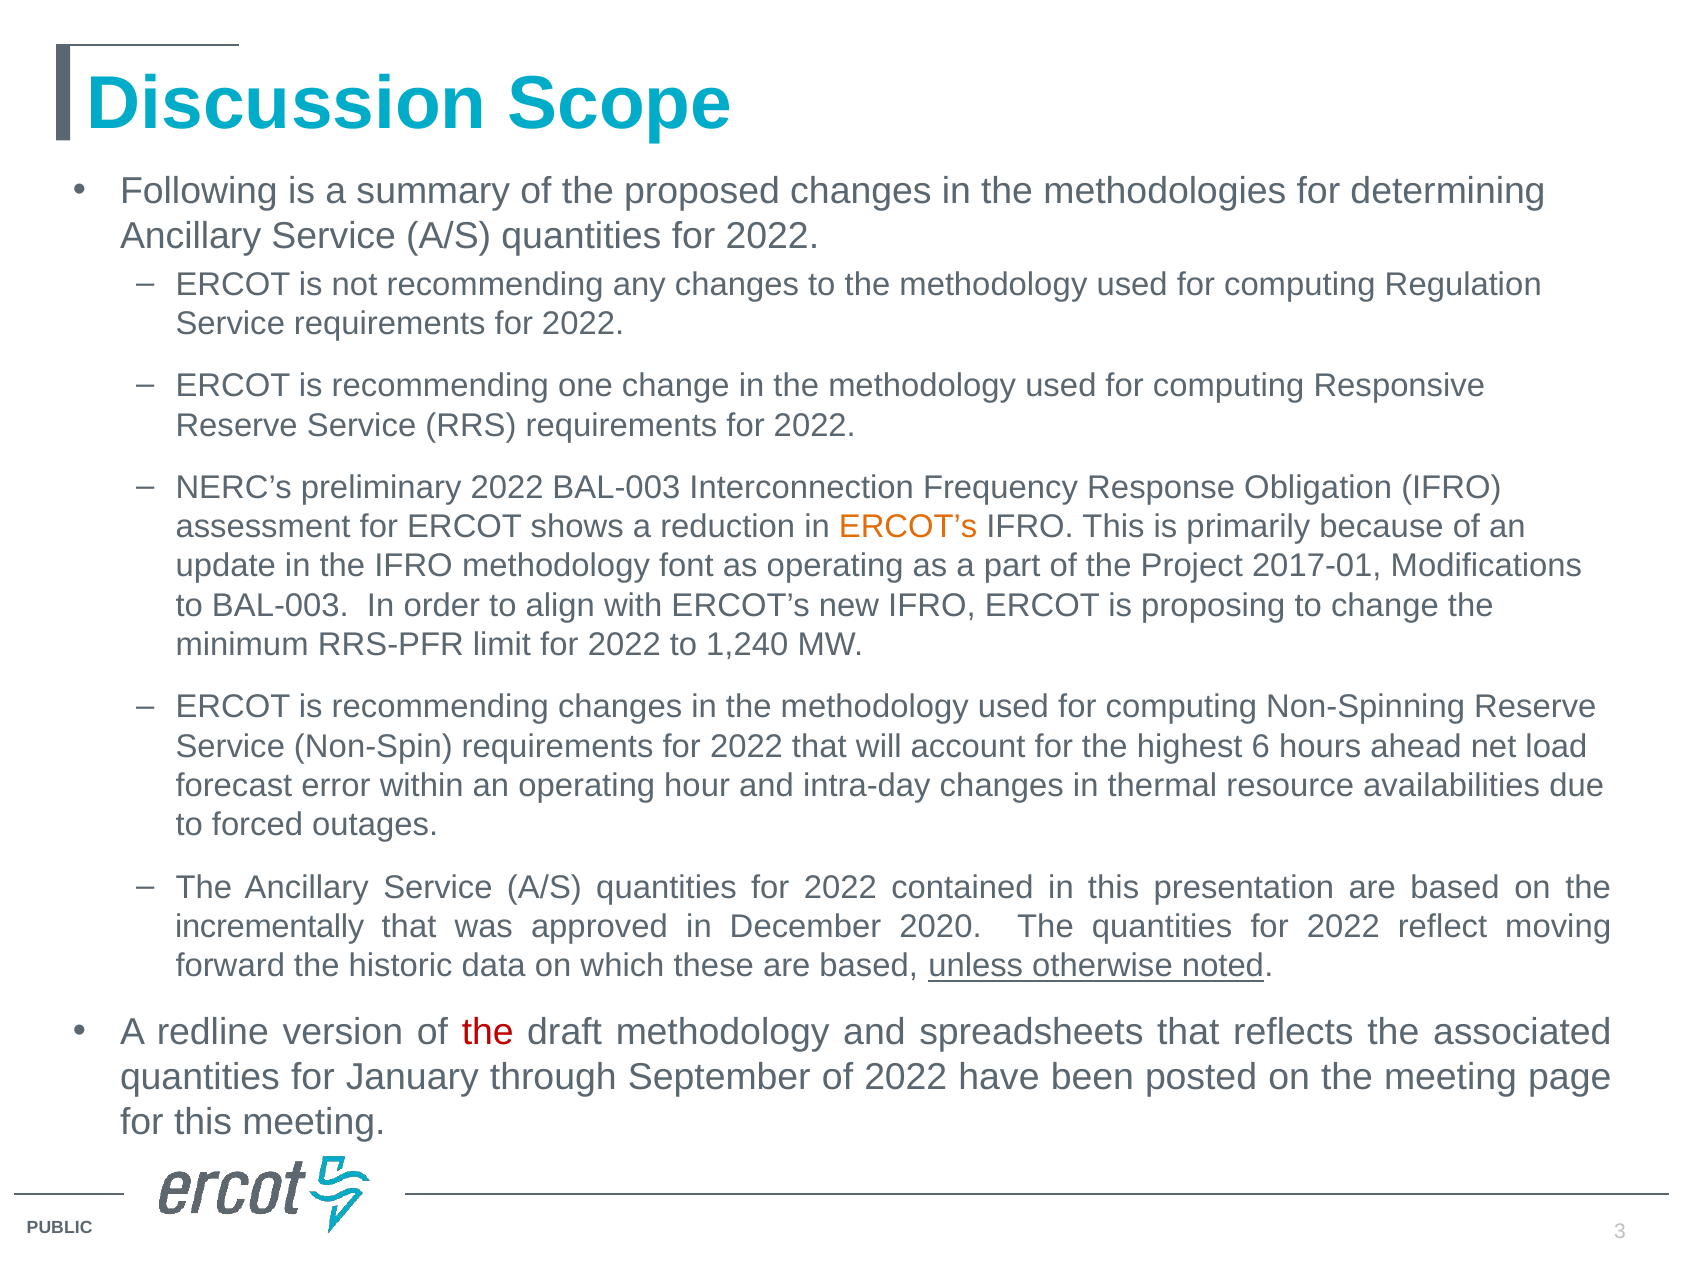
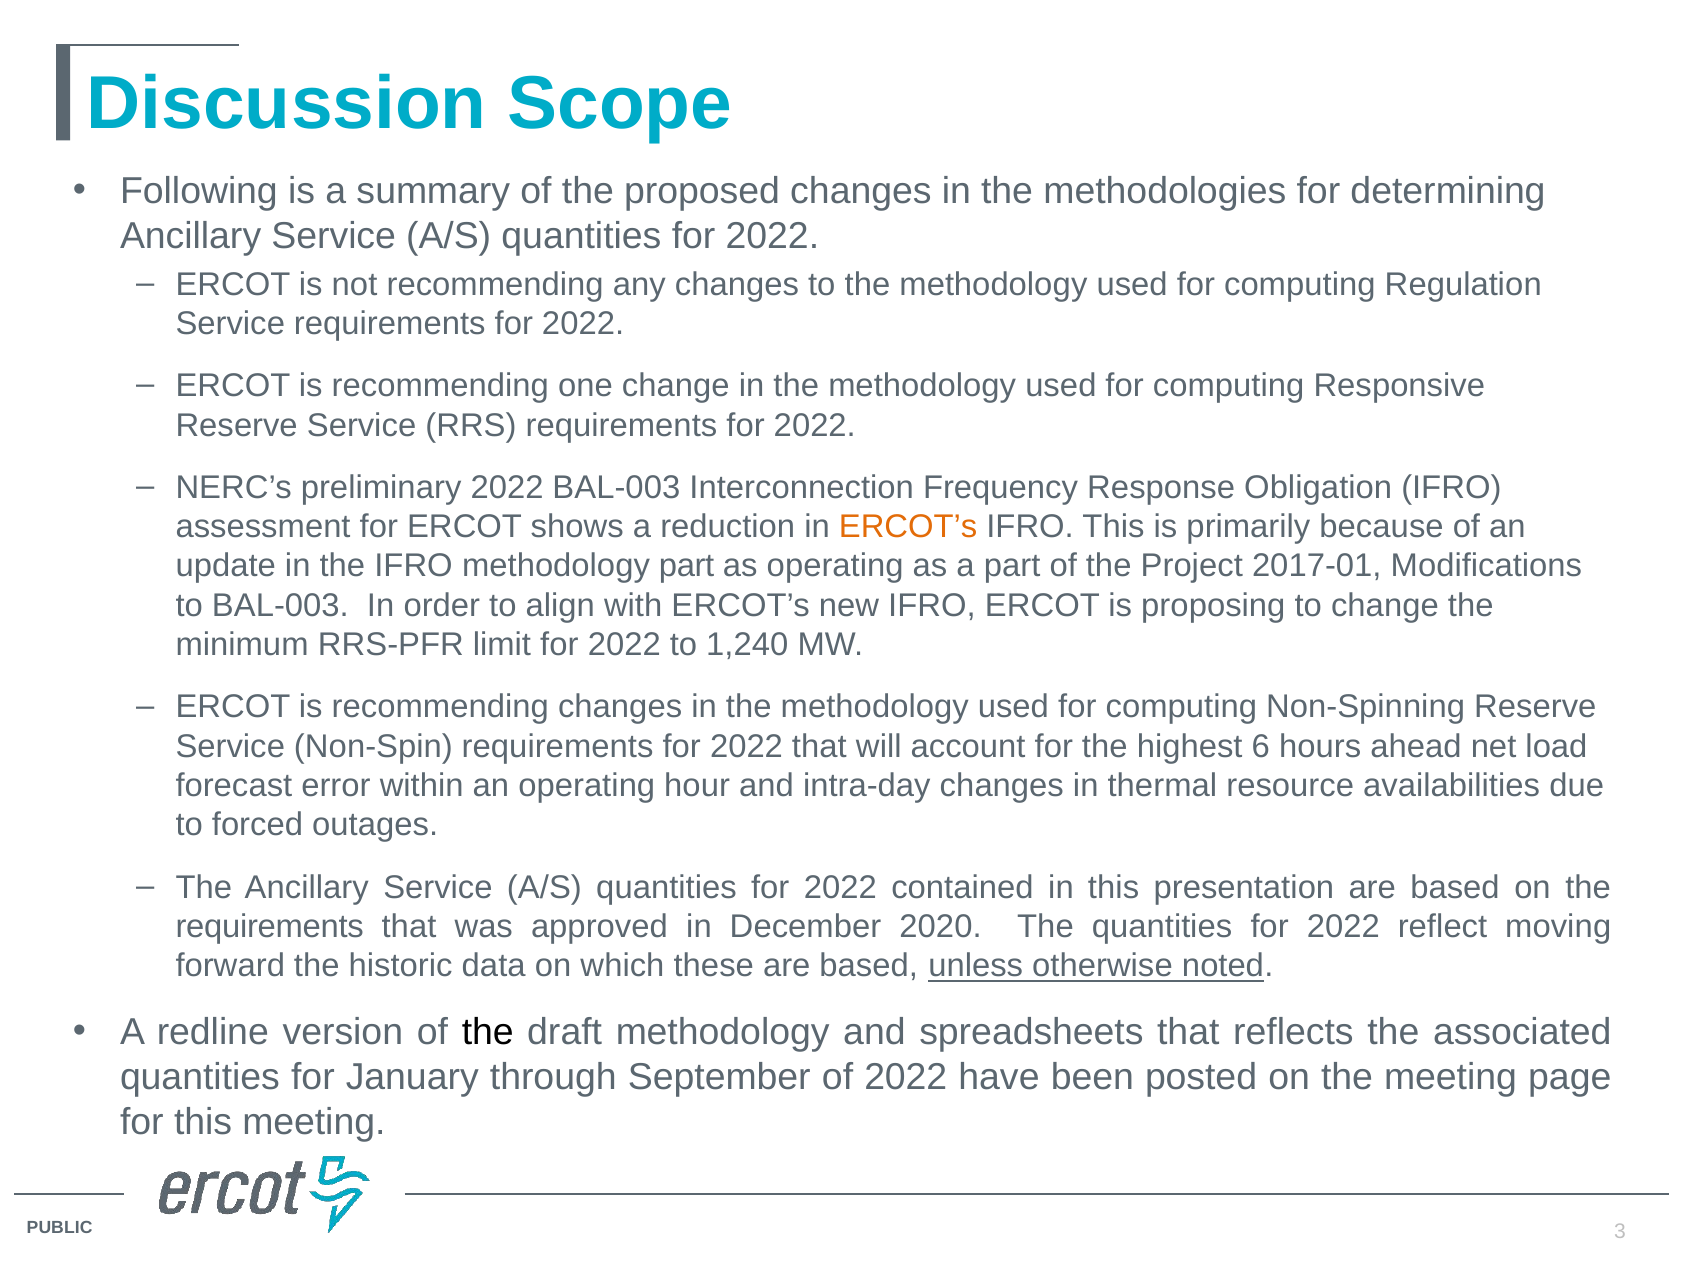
methodology font: font -> part
incrementally at (270, 927): incrementally -> requirements
the at (488, 1033) colour: red -> black
